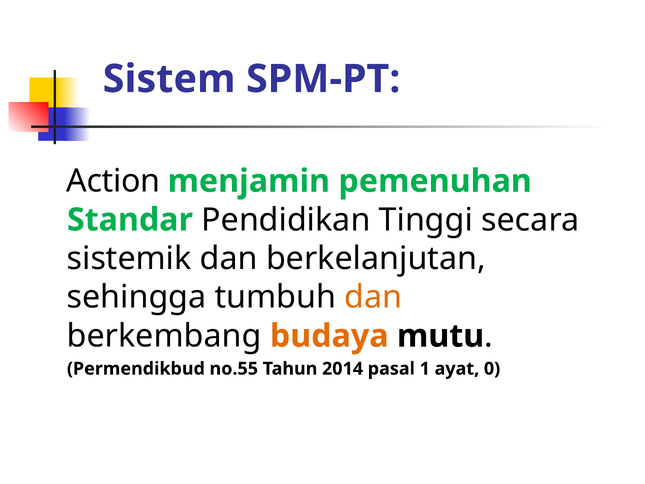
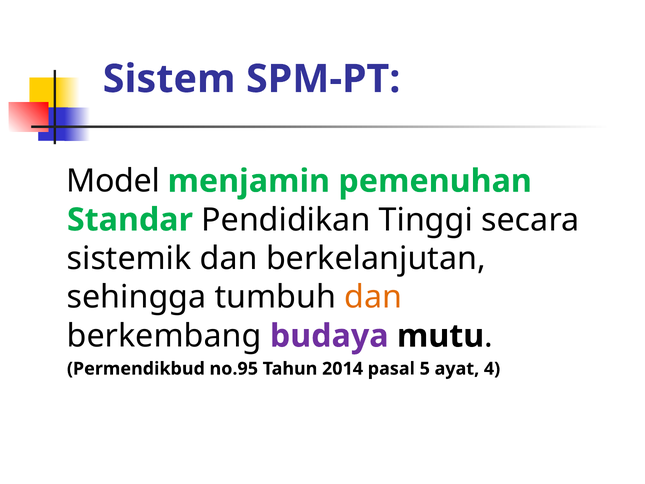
Action: Action -> Model
budaya colour: orange -> purple
no.55: no.55 -> no.95
1: 1 -> 5
0: 0 -> 4
